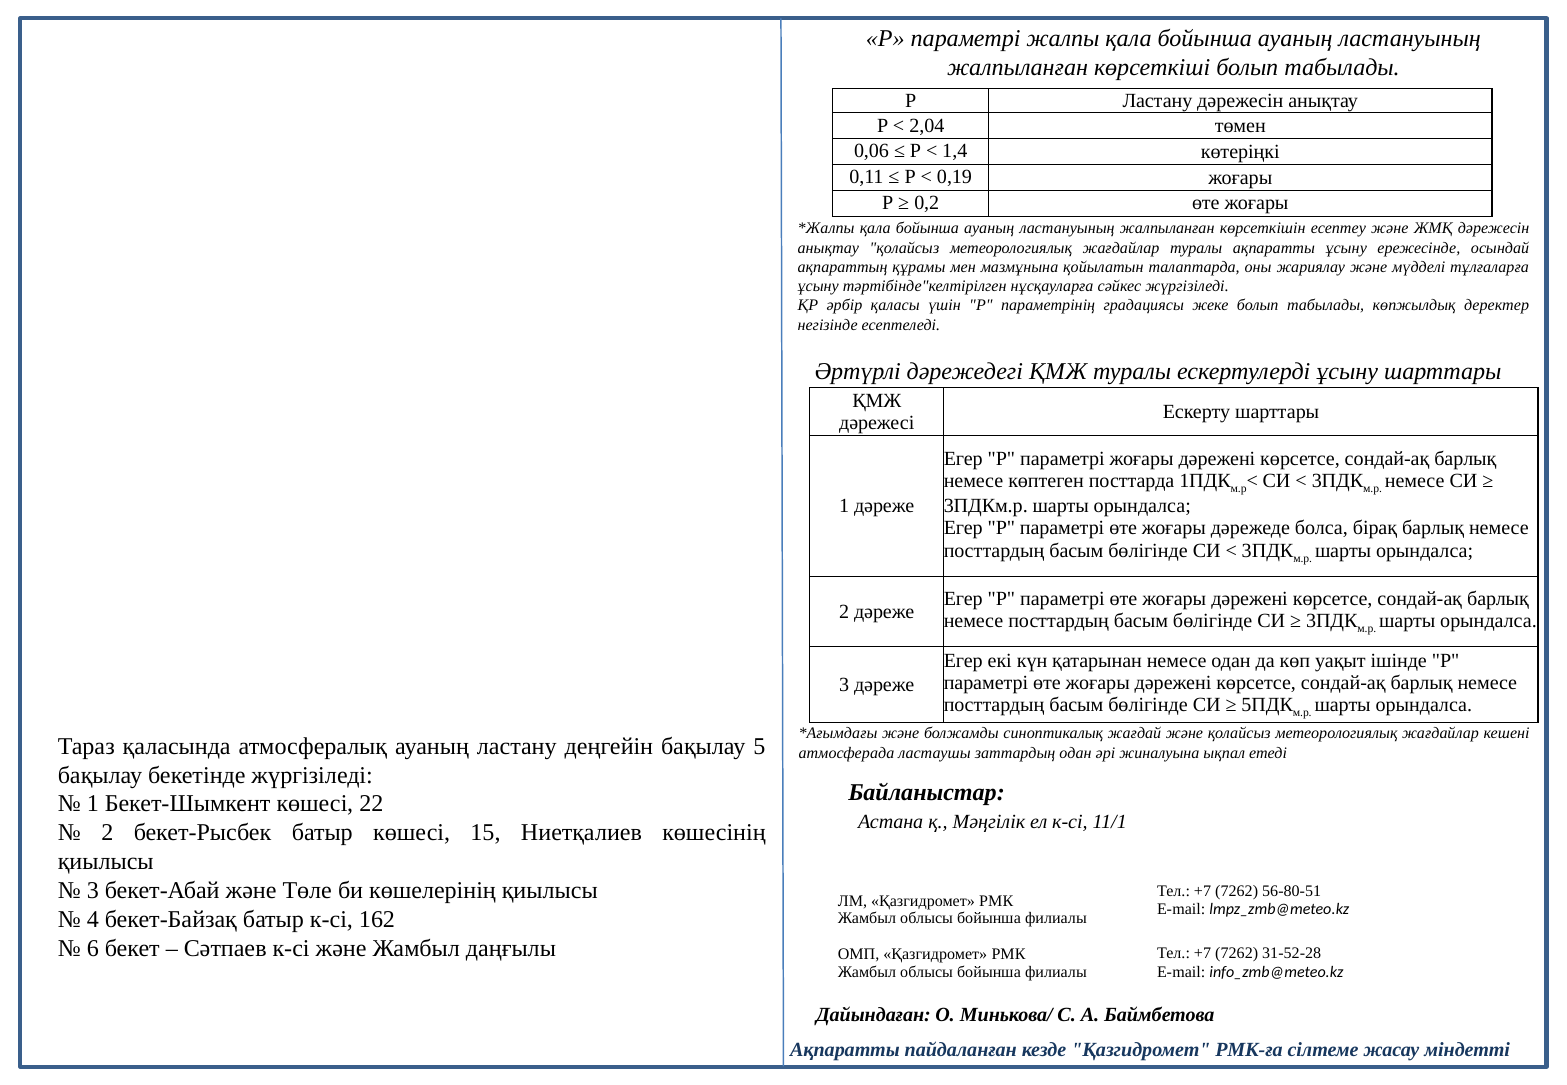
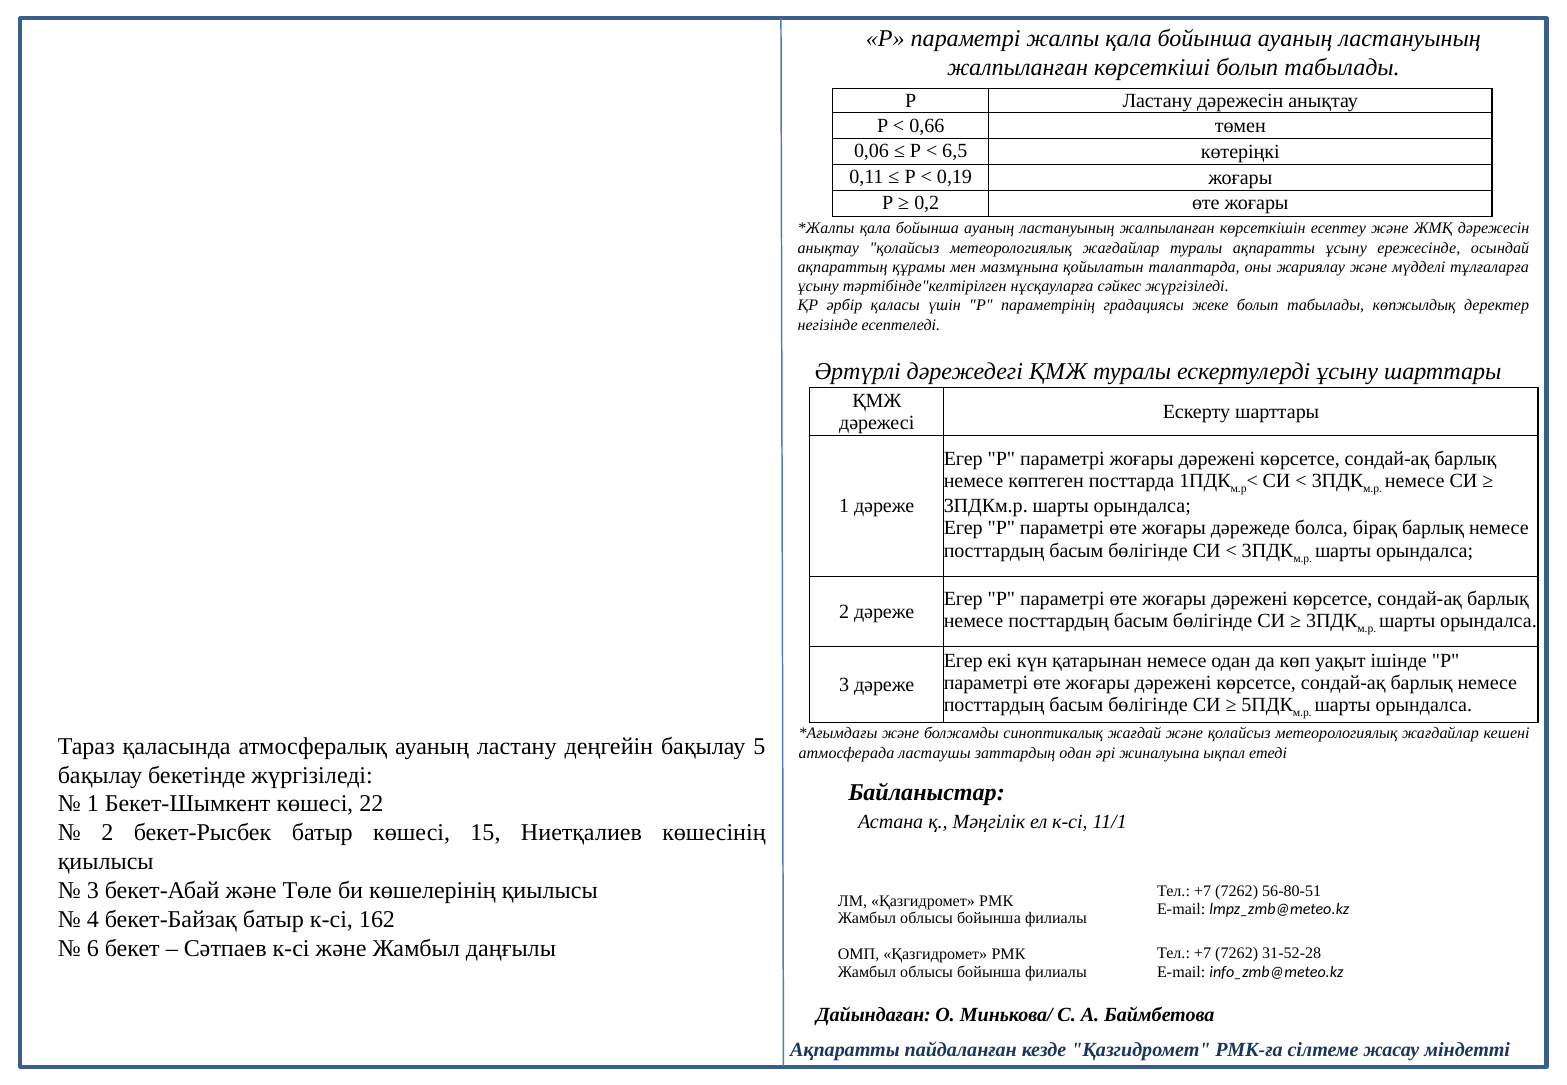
2,04: 2,04 -> 0,66
1,4: 1,4 -> 6,5
